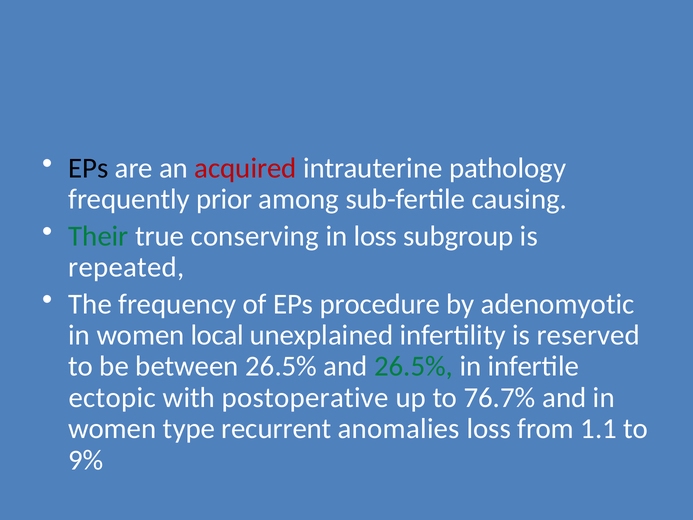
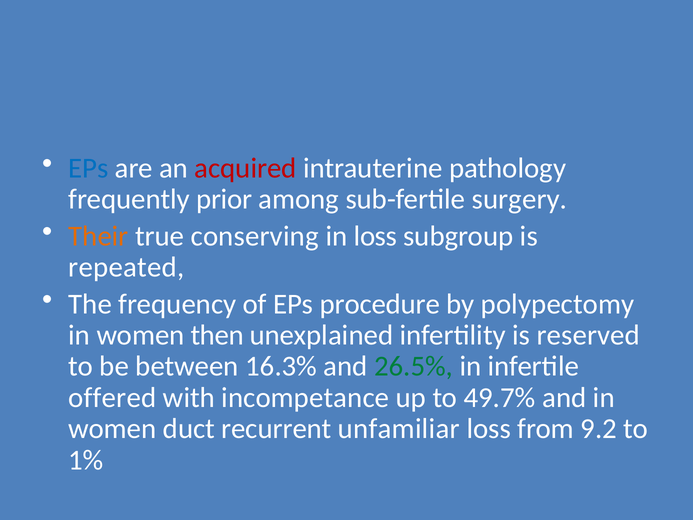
EPs at (88, 168) colour: black -> blue
causing: causing -> surgery
Their colour: green -> orange
adenomyotic: adenomyotic -> polypectomy
local: local -> then
between 26.5%: 26.5% -> 16.3%
ectopic: ectopic -> offered
postoperative: postoperative -> incompetance
76.7%: 76.7% -> 49.7%
type: type -> duct
anomalies: anomalies -> unfamiliar
1.1: 1.1 -> 9.2
9%: 9% -> 1%
